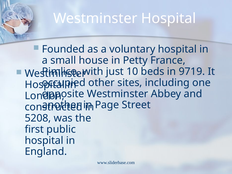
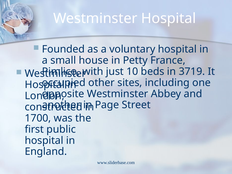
9719: 9719 -> 3719
5208: 5208 -> 1700
